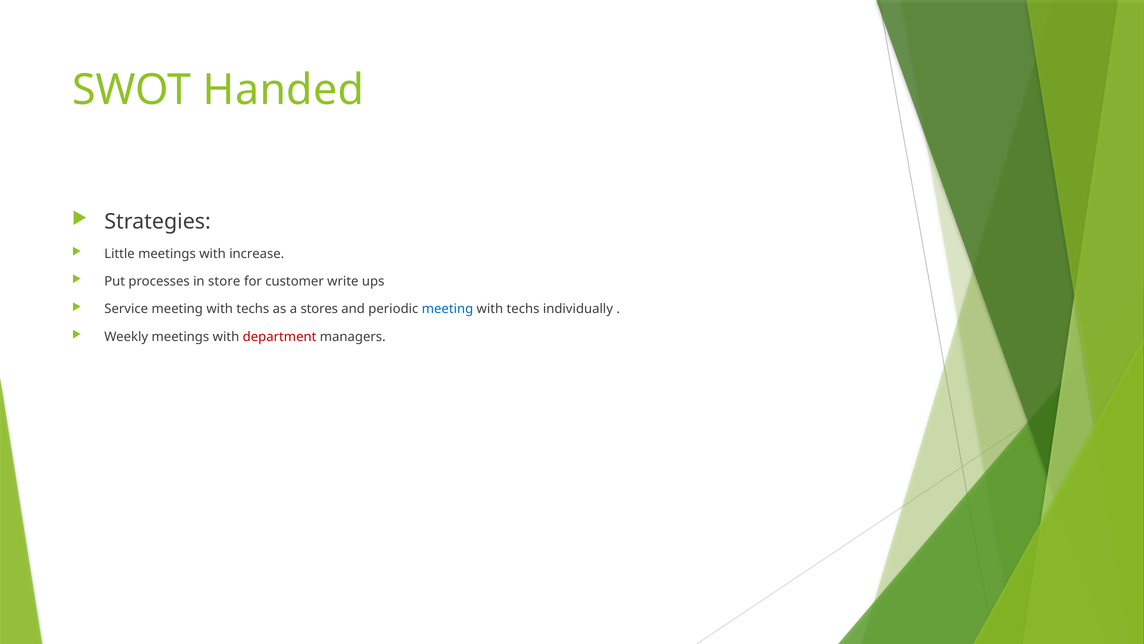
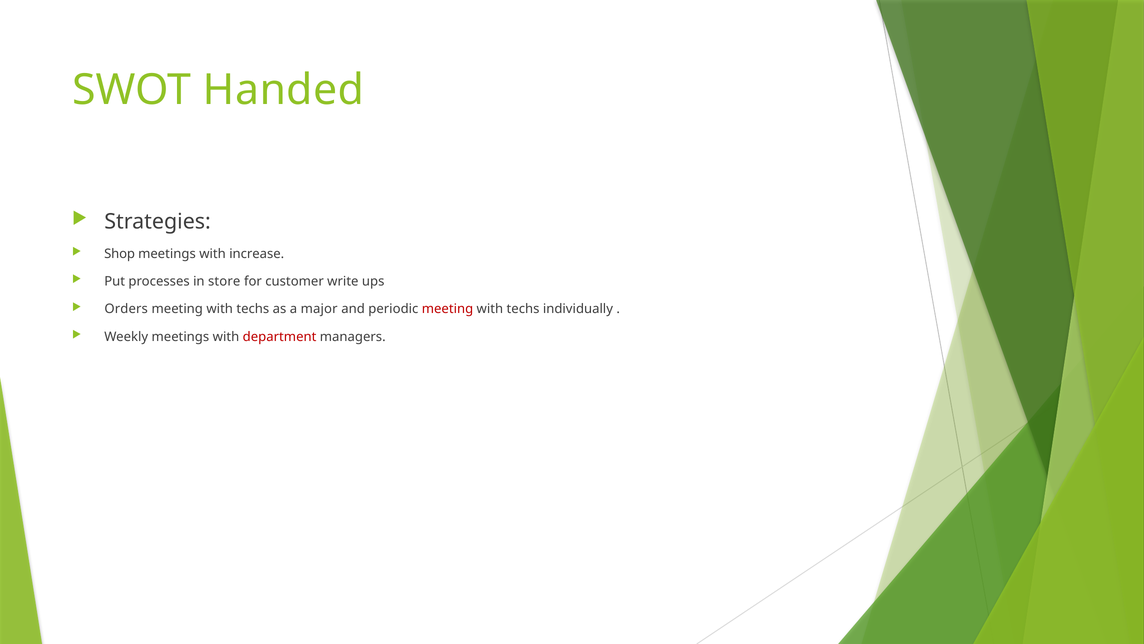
Little: Little -> Shop
Service: Service -> Orders
stores: stores -> major
meeting at (448, 309) colour: blue -> red
